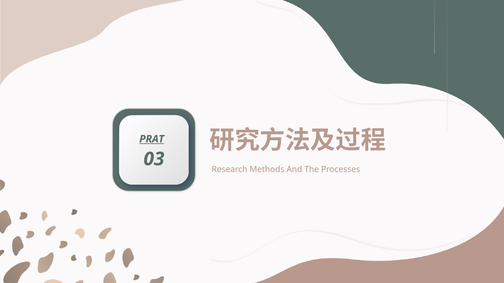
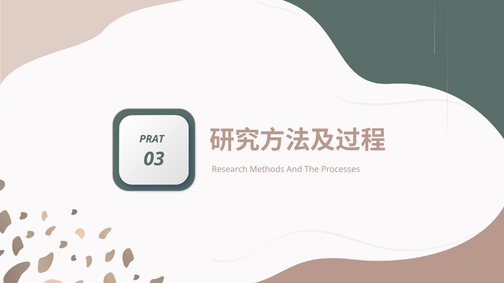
PRAT underline: present -> none
